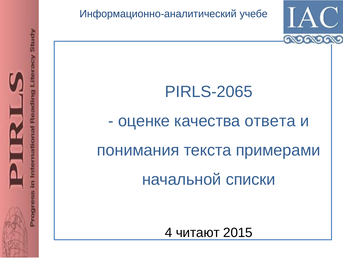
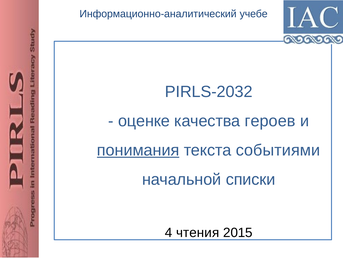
PIRLS-2065: PIRLS-2065 -> PIRLS-2032
ответа: ответа -> героев
понимания underline: none -> present
примерами: примерами -> событиями
читают: читают -> чтения
